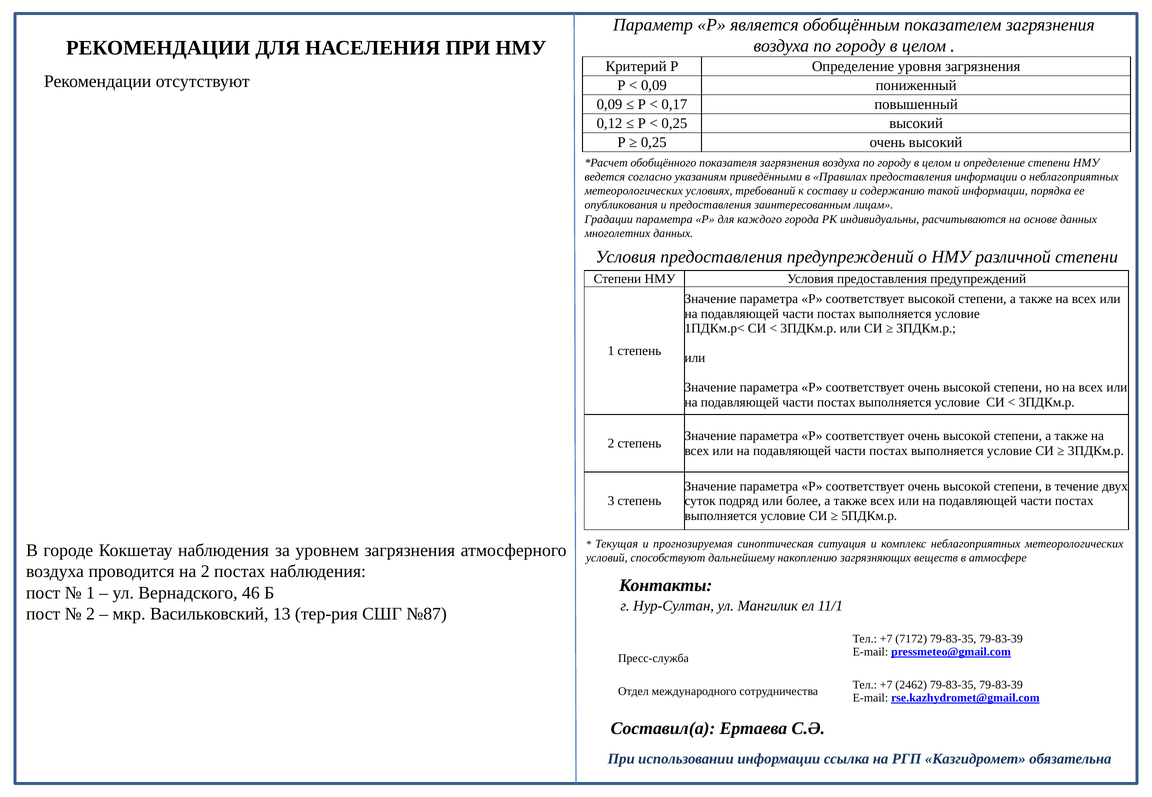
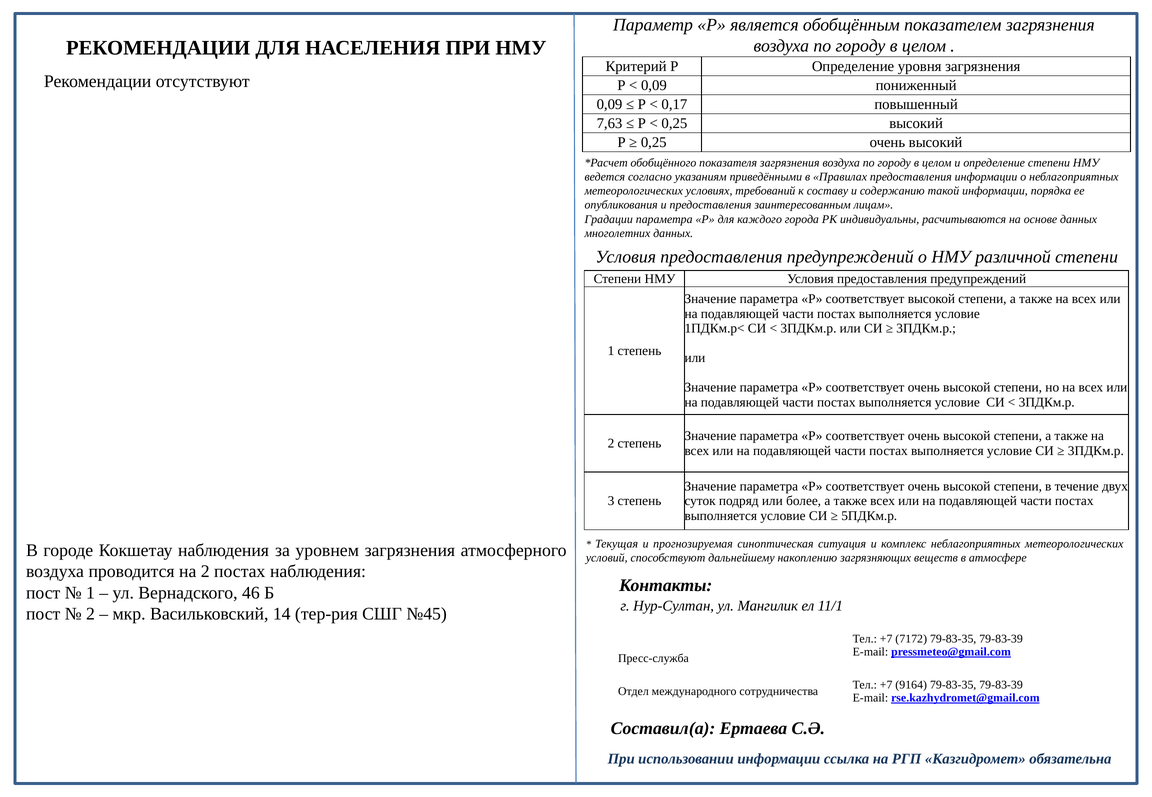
0,12: 0,12 -> 7,63
13: 13 -> 14
№87: №87 -> №45
2462: 2462 -> 9164
